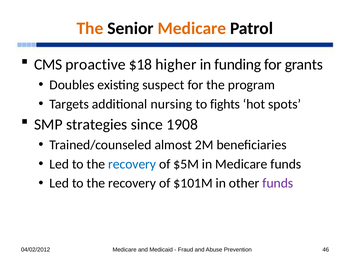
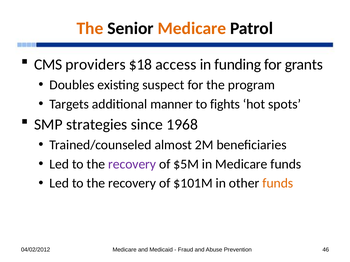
proactive: proactive -> providers
higher: higher -> access
nursing: nursing -> manner
1908: 1908 -> 1968
recovery at (132, 164) colour: blue -> purple
funds at (278, 184) colour: purple -> orange
